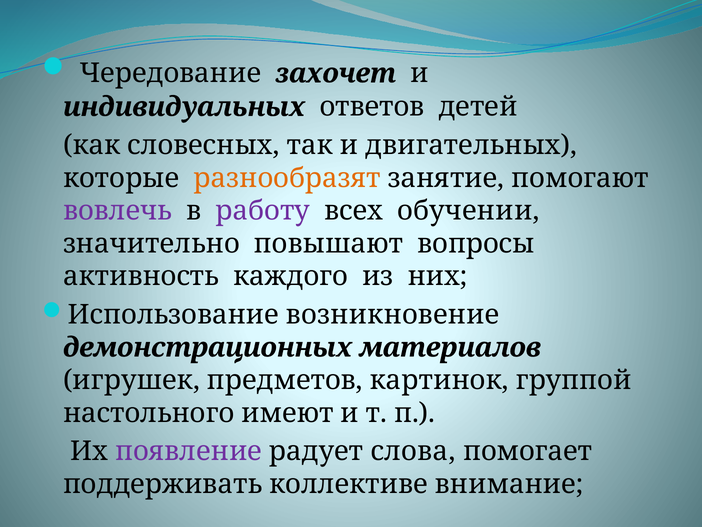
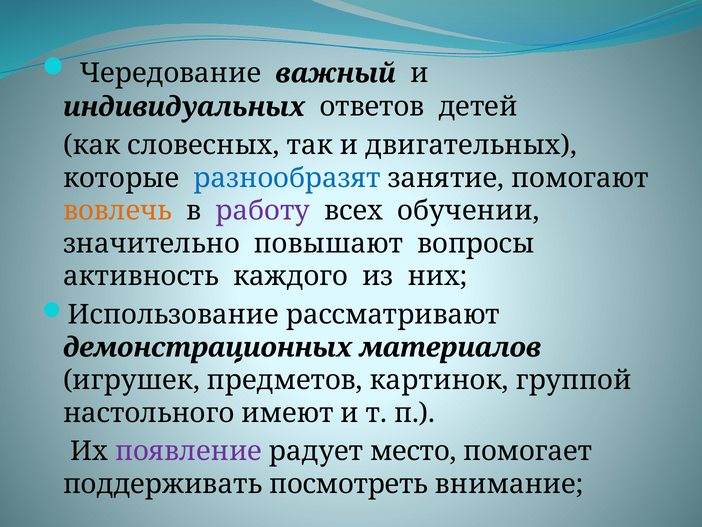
захочет: захочет -> важный
разнообразят colour: orange -> blue
вовлечь colour: purple -> orange
возникновение: возникновение -> рассматривают
слова: слова -> место
коллективе: коллективе -> посмотреть
